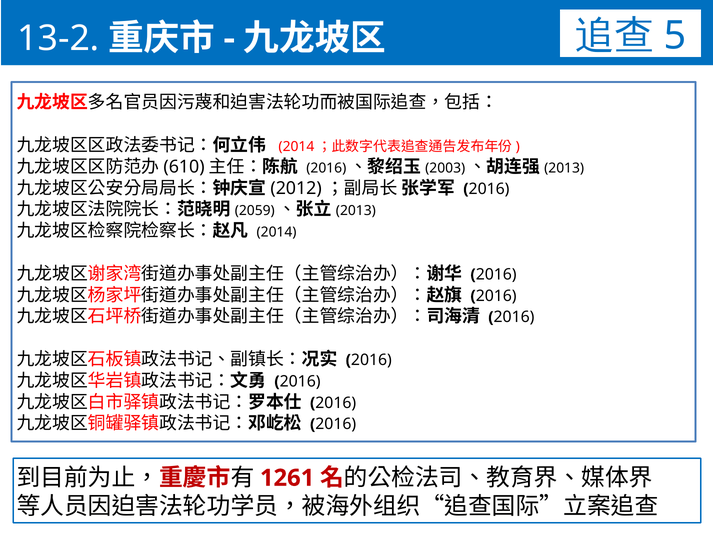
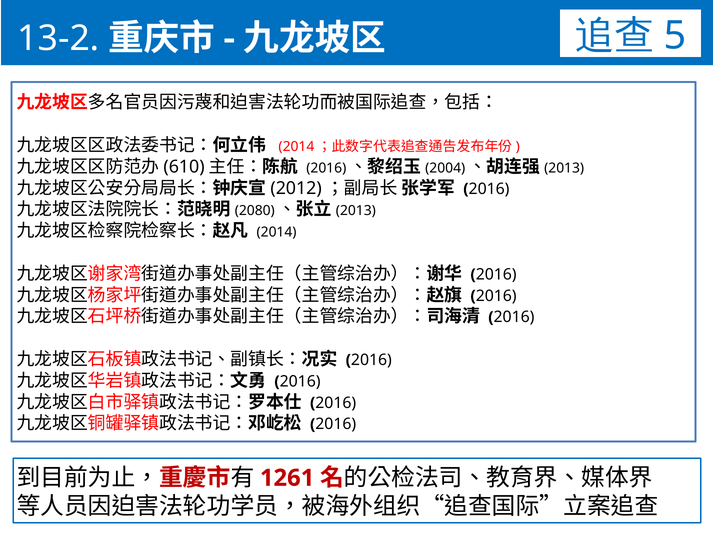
2003: 2003 -> 2004
2059: 2059 -> 2080
